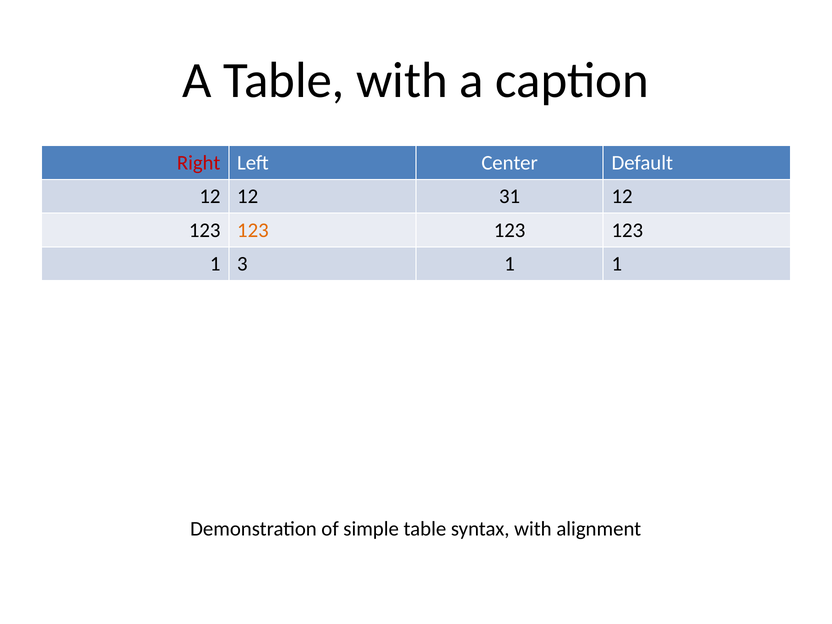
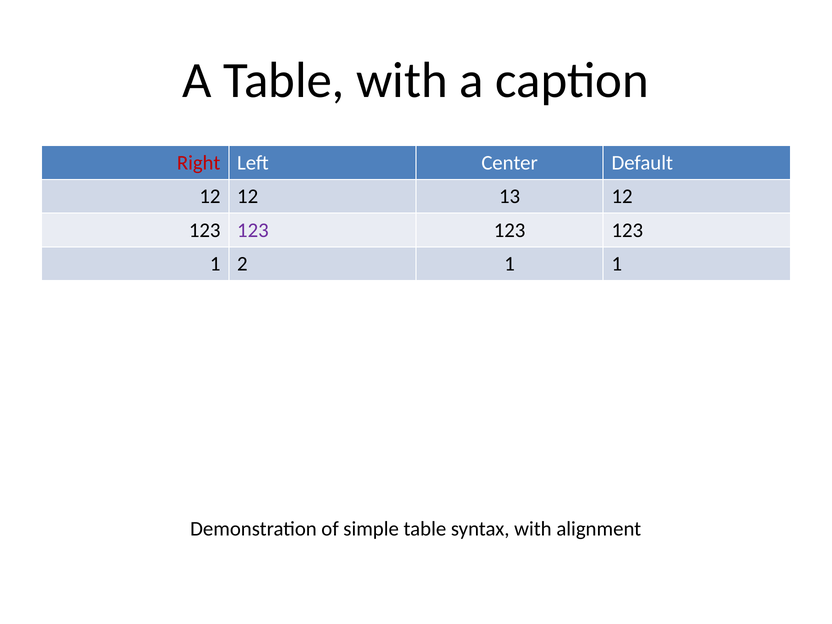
31: 31 -> 13
123 at (253, 230) colour: orange -> purple
3: 3 -> 2
